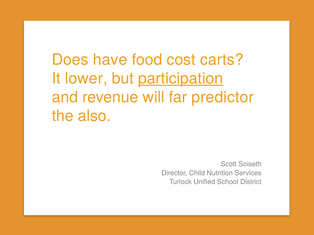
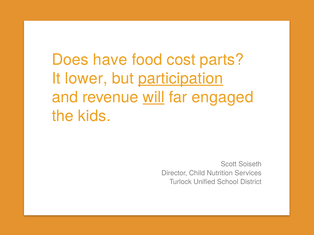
carts: carts -> parts
will underline: none -> present
predictor: predictor -> engaged
also: also -> kids
